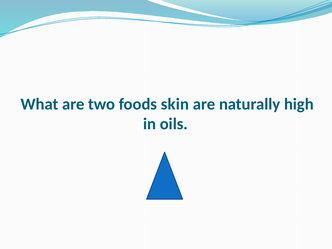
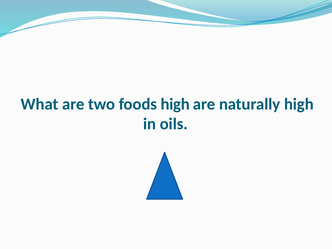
foods skin: skin -> high
